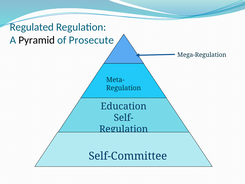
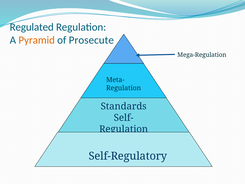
Pyramid colour: black -> orange
Education: Education -> Standards
Self-Committee: Self-Committee -> Self-Regulatory
